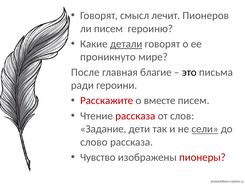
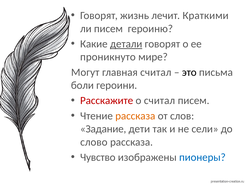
смысл: смысл -> жизнь
Пионеров: Пионеров -> Краткими
После: После -> Могут
главная благие: благие -> считал
ради: ради -> боли
о вместе: вместе -> считал
рассказа at (135, 116) colour: red -> orange
сели underline: present -> none
пионеры colour: red -> blue
